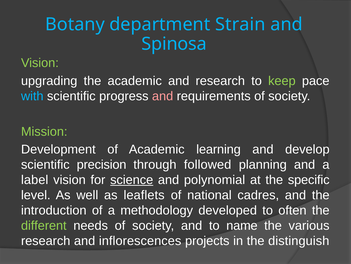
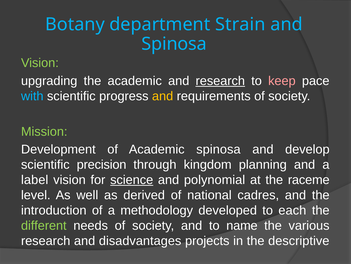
research at (220, 81) underline: none -> present
keep colour: light green -> pink
and at (163, 96) colour: pink -> yellow
Academic learning: learning -> spinosa
followed: followed -> kingdom
specific: specific -> raceme
leaflets: leaflets -> derived
often: often -> each
inflorescences: inflorescences -> disadvantages
distinguish: distinguish -> descriptive
